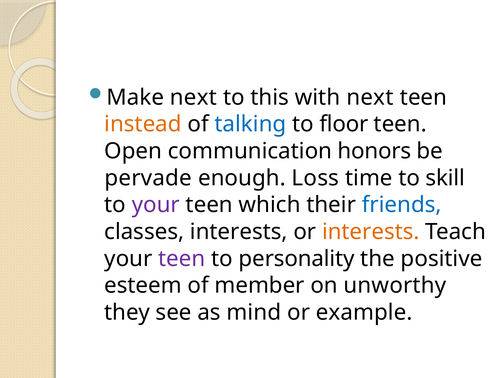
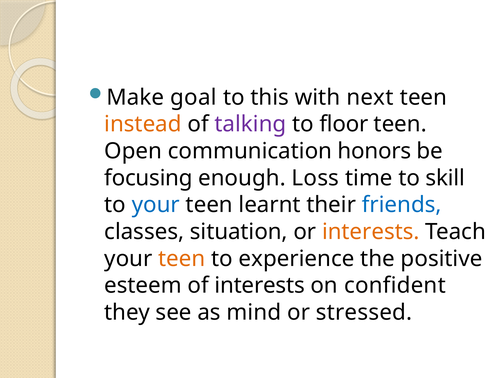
Make next: next -> goal
talking colour: blue -> purple
pervade: pervade -> focusing
your at (156, 205) colour: purple -> blue
which: which -> learnt
classes interests: interests -> situation
teen at (182, 259) colour: purple -> orange
personality: personality -> experience
of member: member -> interests
unworthy: unworthy -> confident
example: example -> stressed
